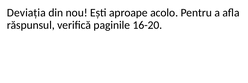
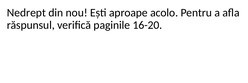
Deviația: Deviația -> Nedrept
